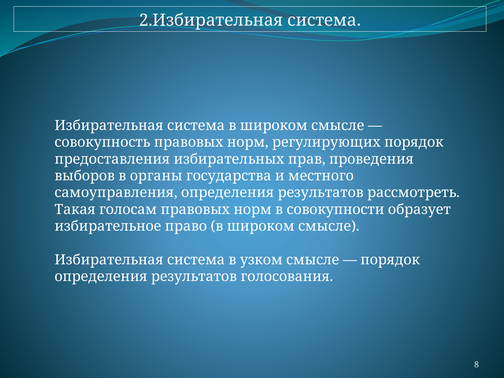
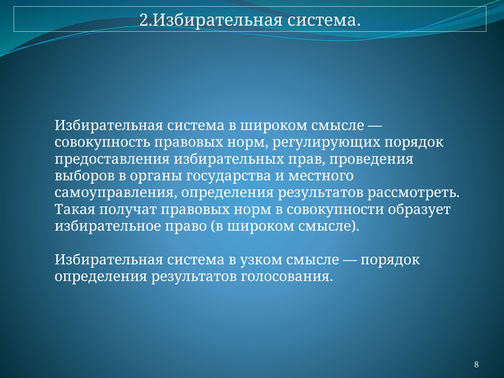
голосам: голосам -> получат
